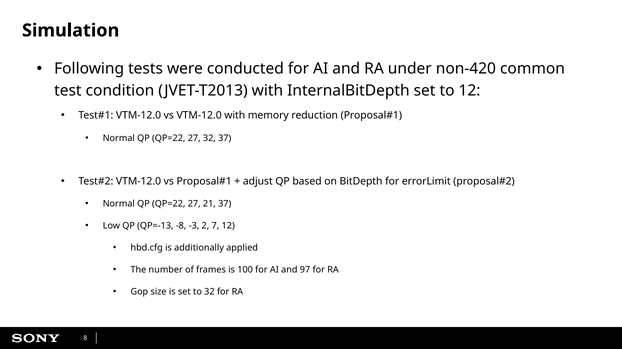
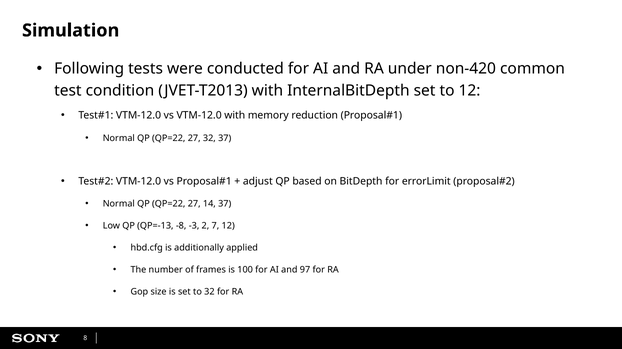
21: 21 -> 14
